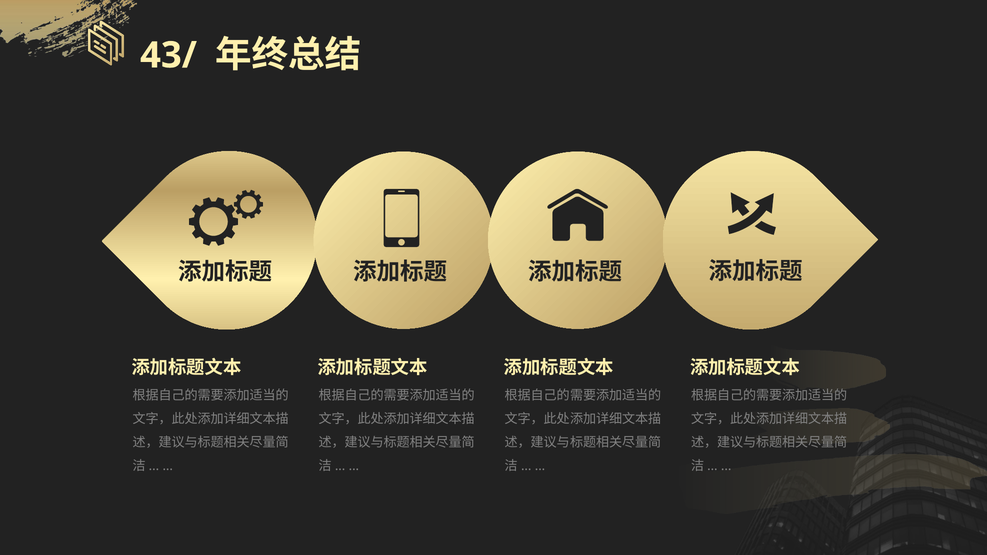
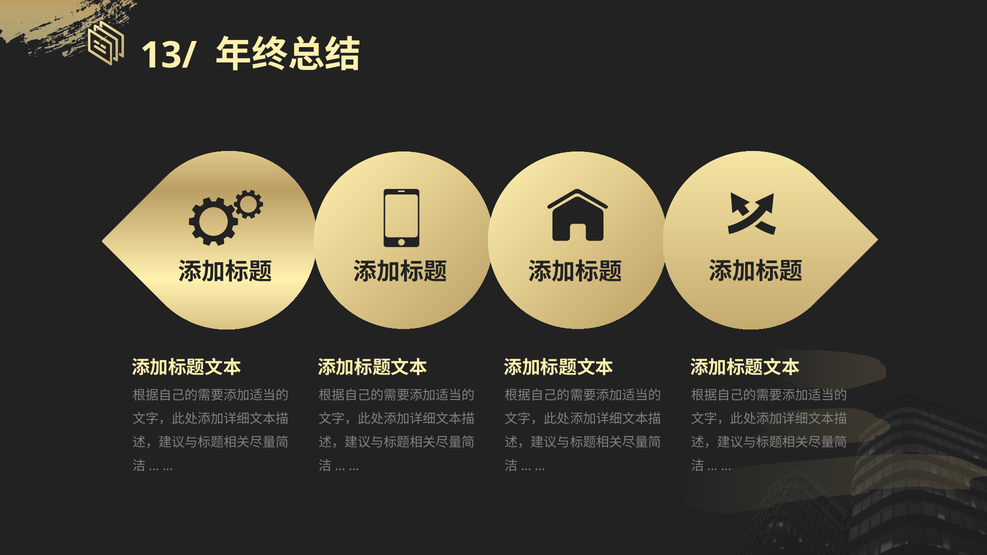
43/: 43/ -> 13/
